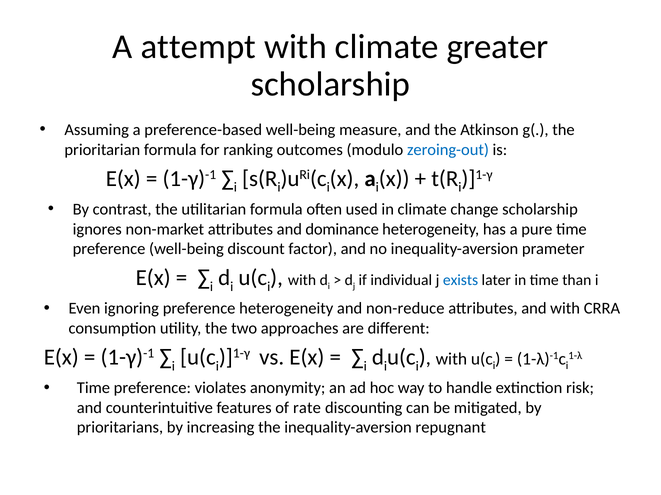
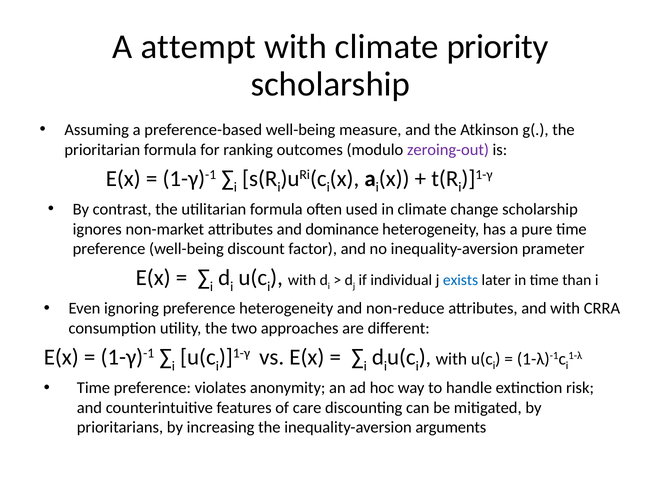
greater: greater -> priority
zeroing-out colour: blue -> purple
rate: rate -> care
repugnant: repugnant -> arguments
